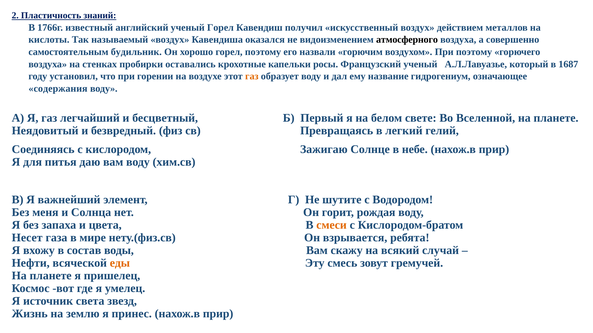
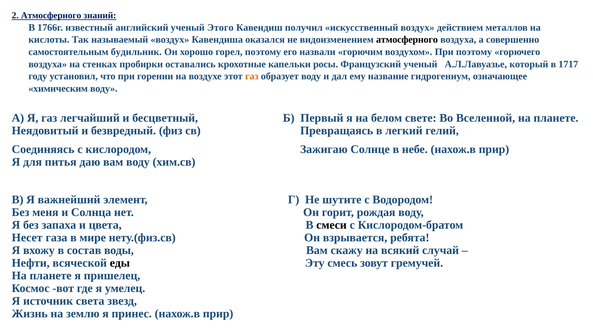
2 Пластичность: Пластичность -> Атмосферного
ученый Горел: Горел -> Этого
1687: 1687 -> 1717
содержания: содержания -> химическим
смеси colour: orange -> black
еды colour: orange -> black
